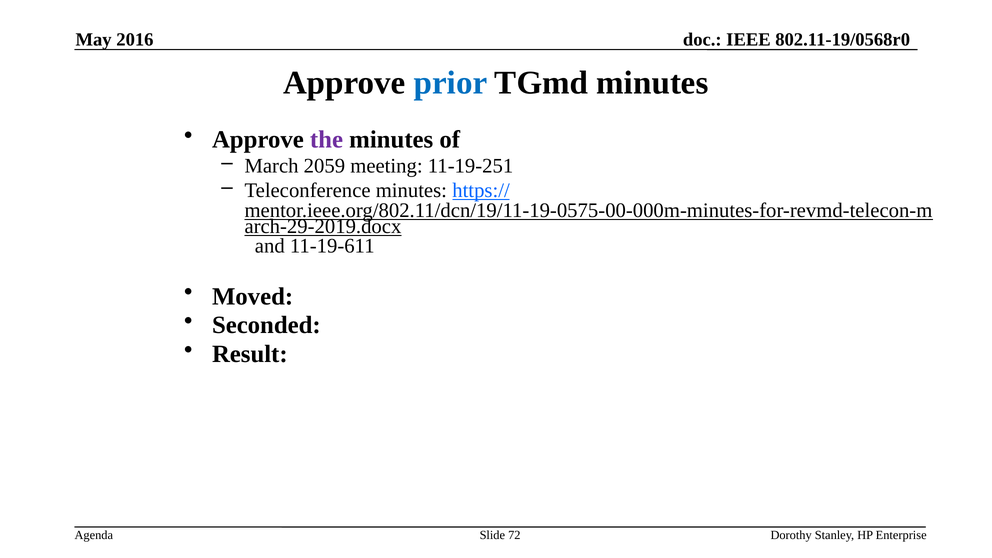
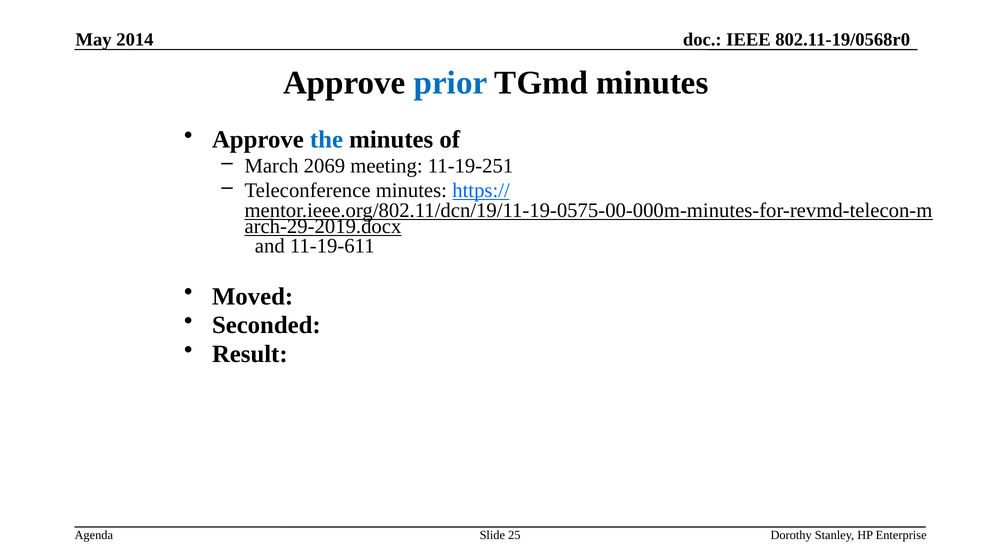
2016: 2016 -> 2014
the colour: purple -> blue
2059: 2059 -> 2069
72: 72 -> 25
